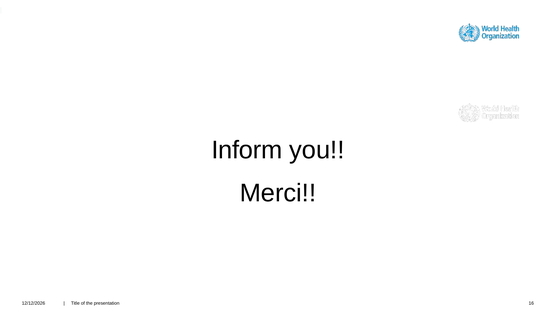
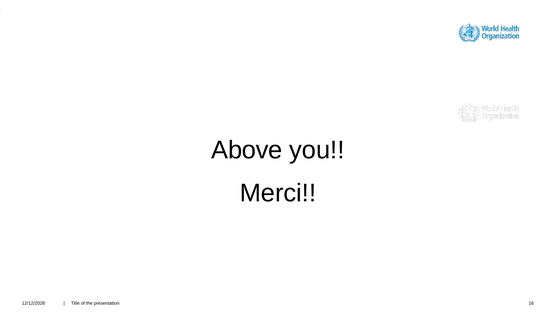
Inform: Inform -> Above
